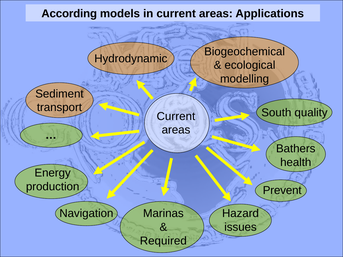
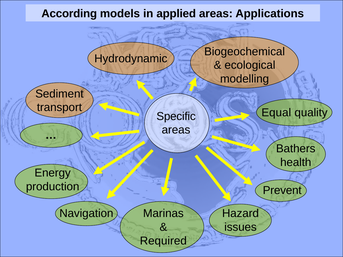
in current: current -> applied
South: South -> Equal
Current at (176, 116): Current -> Specific
